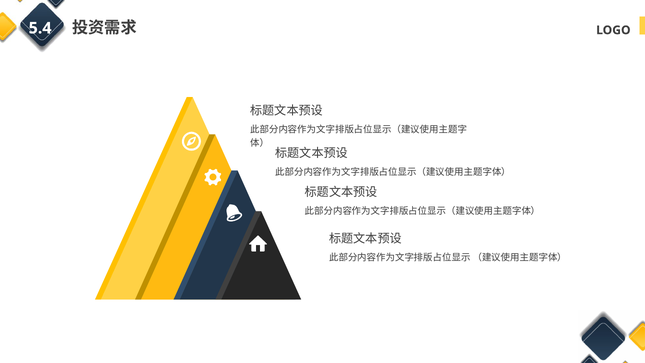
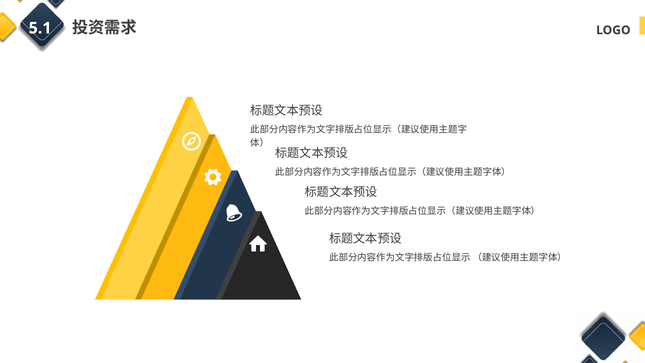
5.4: 5.4 -> 5.1
